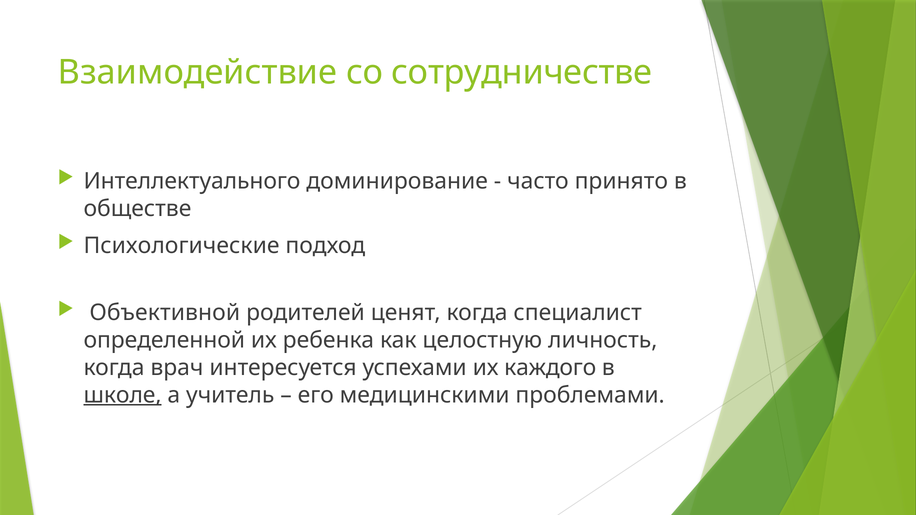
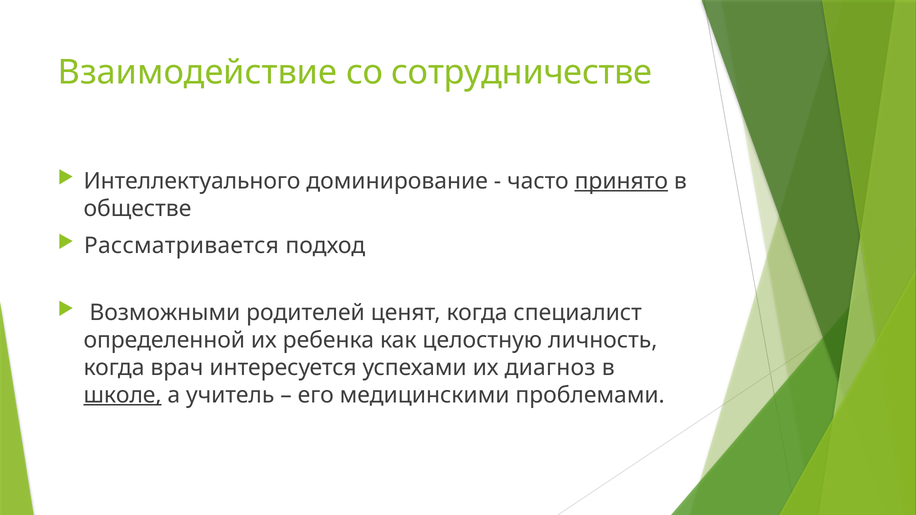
принято underline: none -> present
Психологические: Психологические -> Рассматривается
Объективной: Объективной -> Возможными
каждого: каждого -> диагноз
